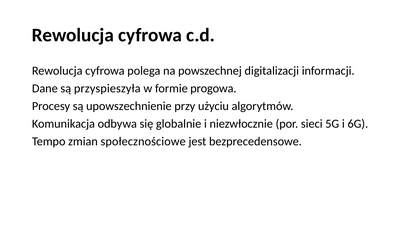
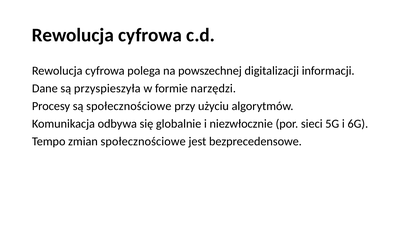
progowa: progowa -> narzędzi
są upowszechnienie: upowszechnienie -> społecznościowe
